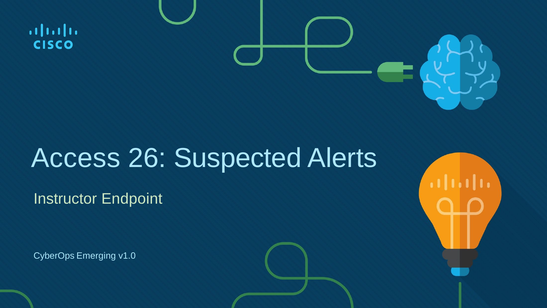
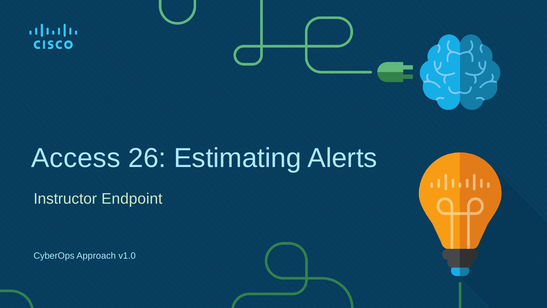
Suspected: Suspected -> Estimating
Emerging: Emerging -> Approach
